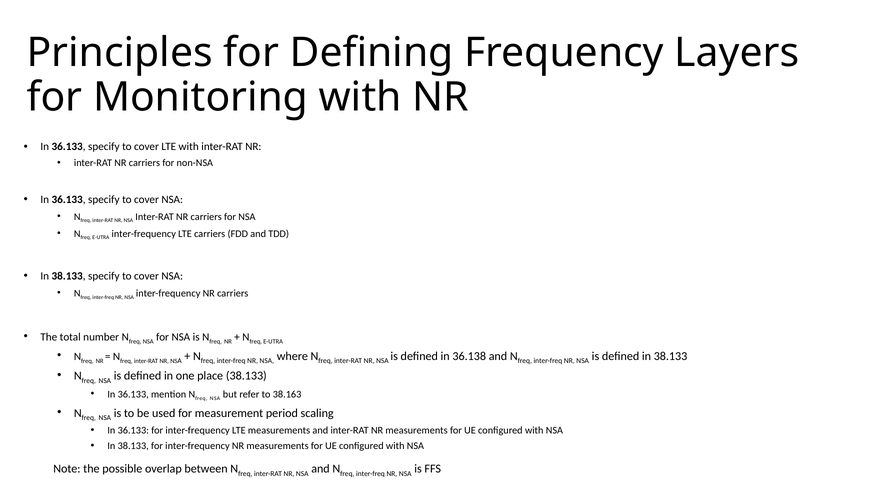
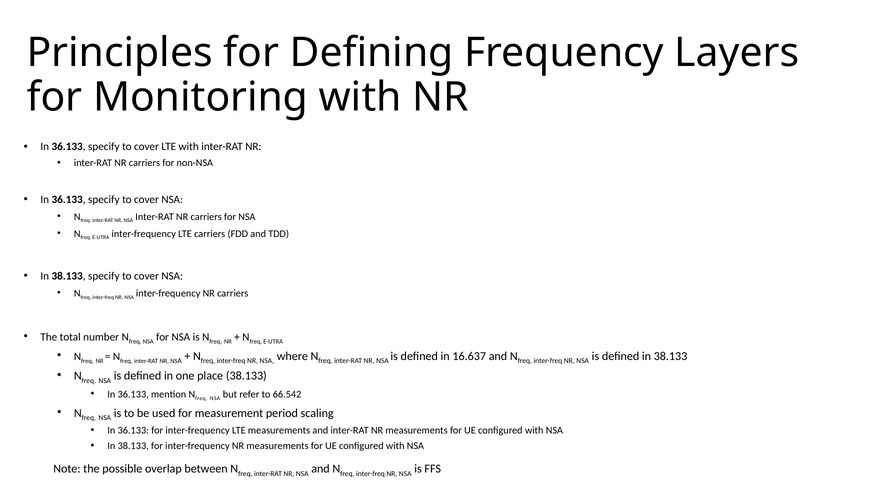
36.138: 36.138 -> 16.637
38.163: 38.163 -> 66.542
